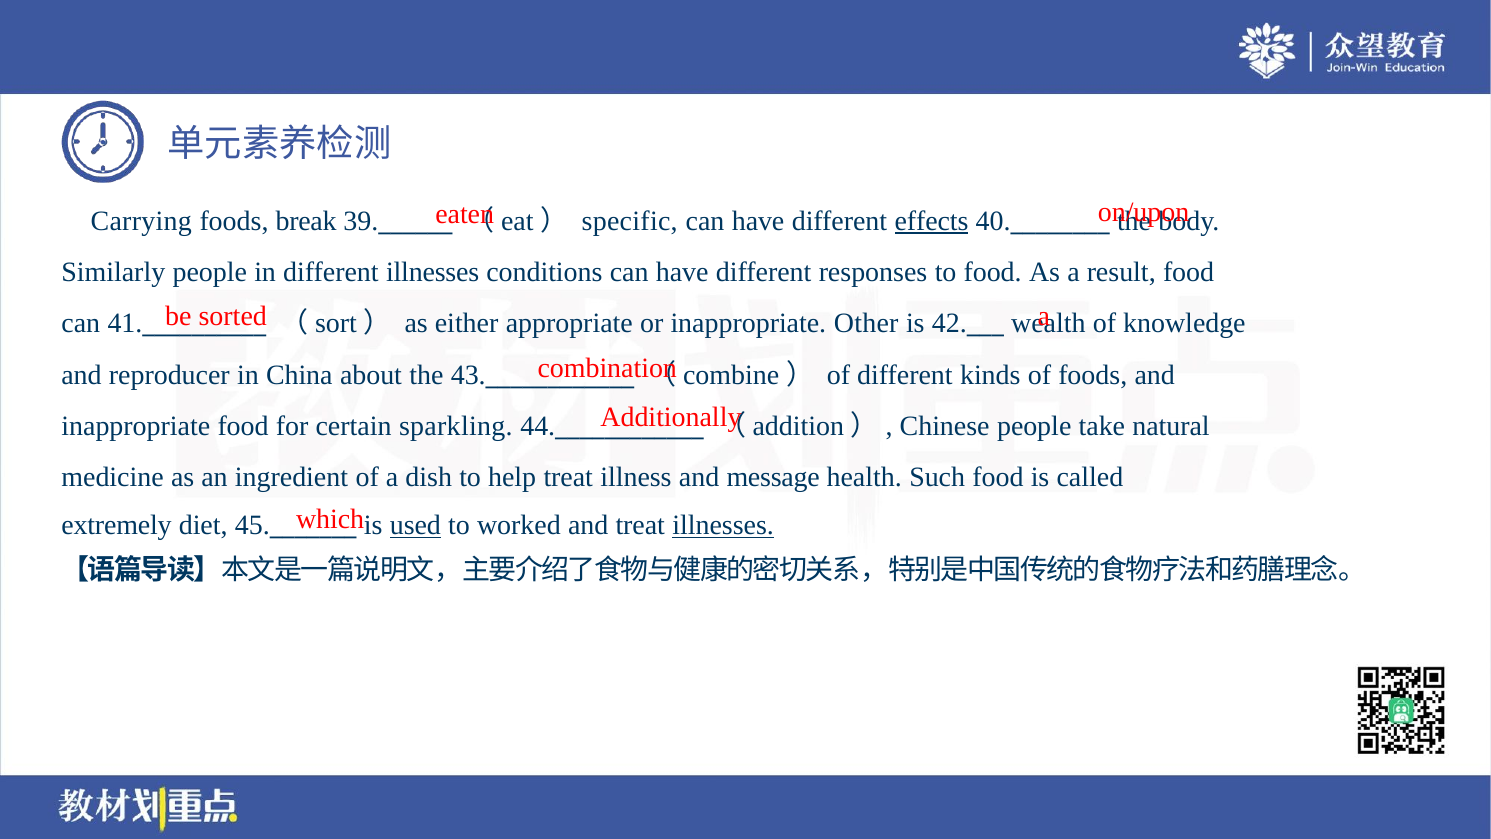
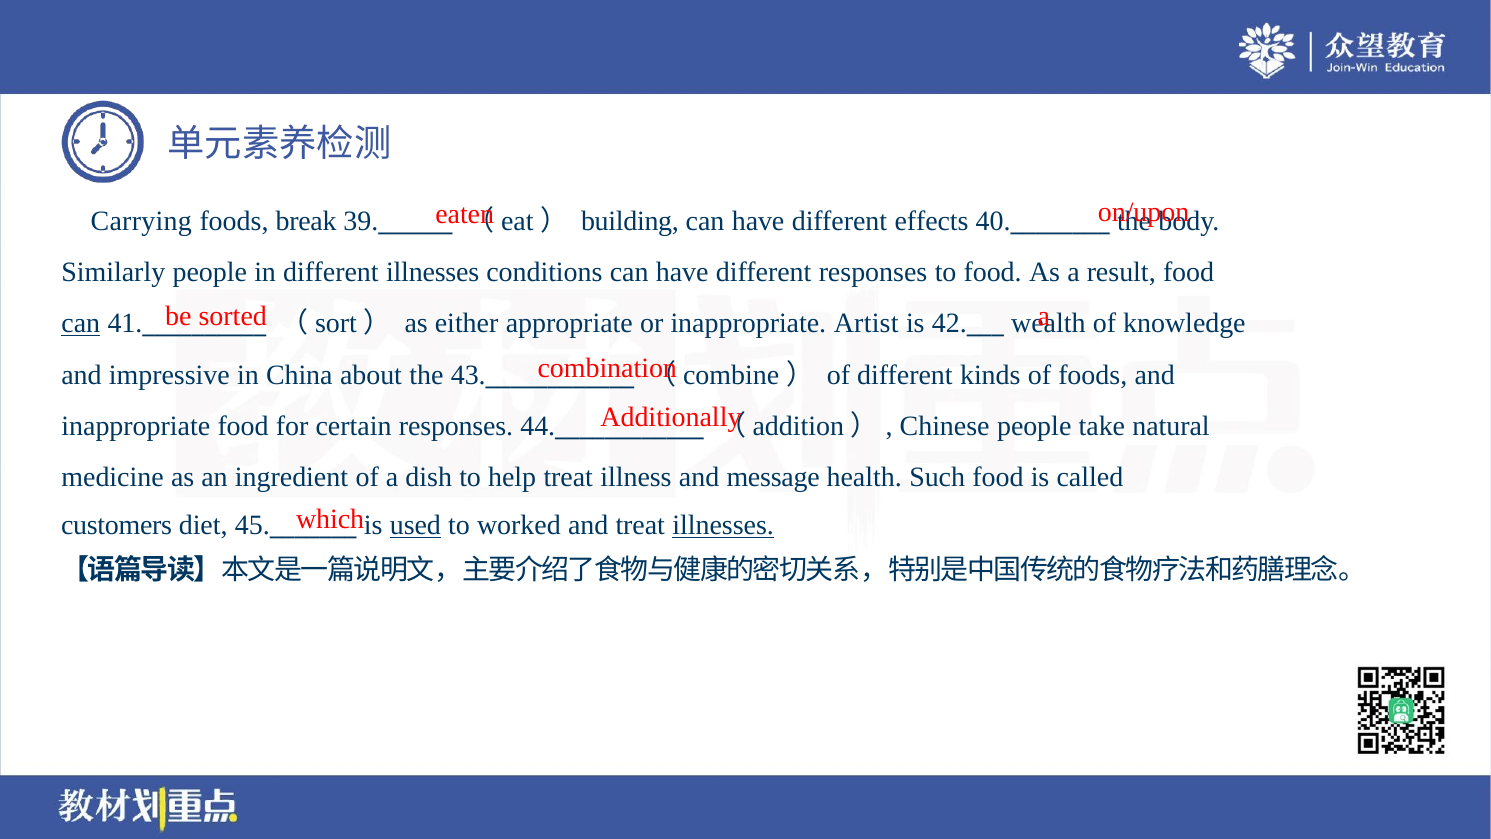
specific: specific -> building
effects underline: present -> none
can at (81, 323) underline: none -> present
Other: Other -> Artist
reproducer: reproducer -> impressive
certain sparkling: sparkling -> responses
extremely: extremely -> customers
